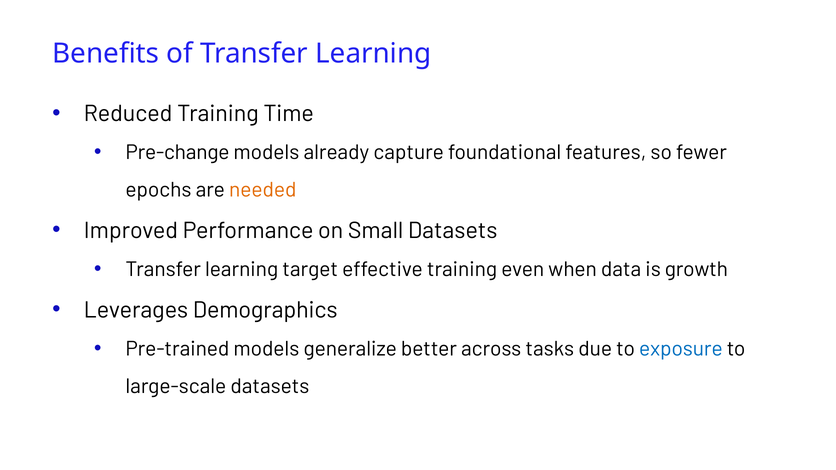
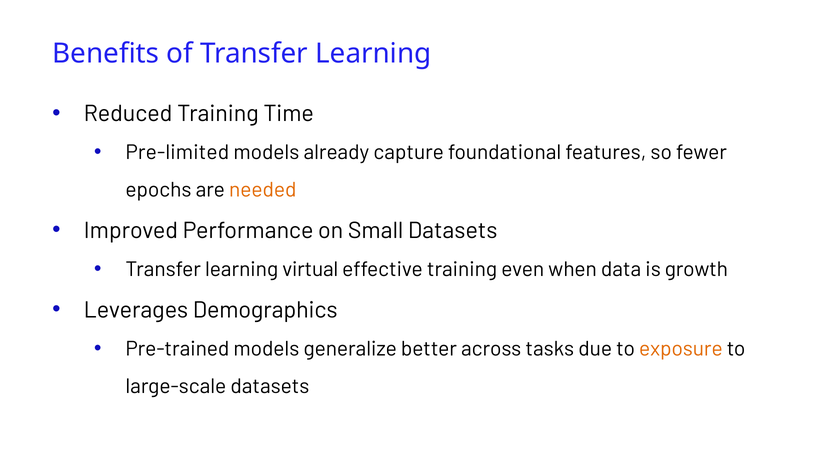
Pre-change: Pre-change -> Pre-limited
target: target -> virtual
exposure colour: blue -> orange
